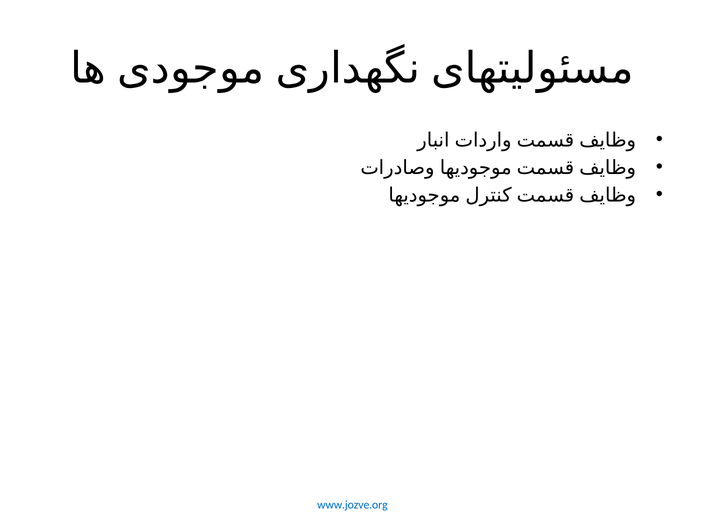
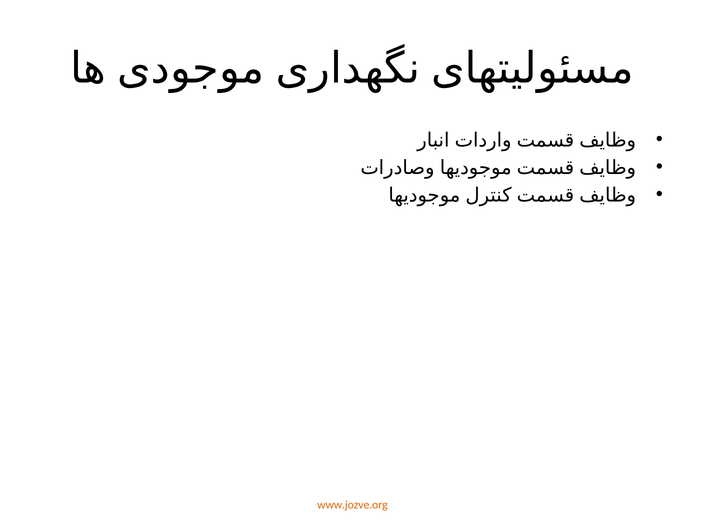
www.jozve.org colour: blue -> orange
